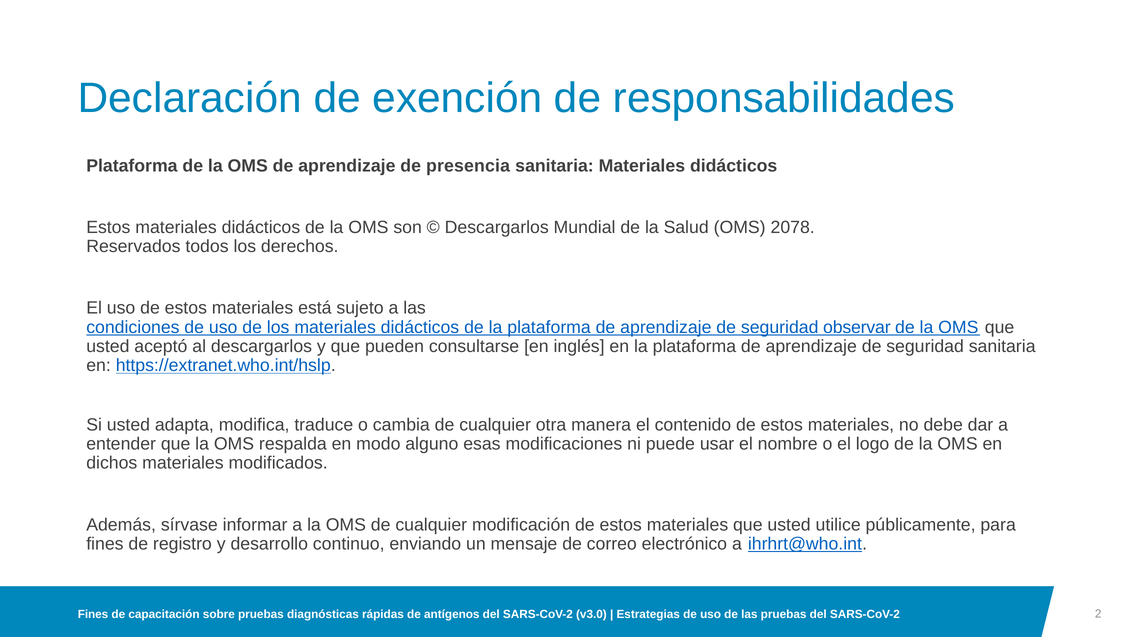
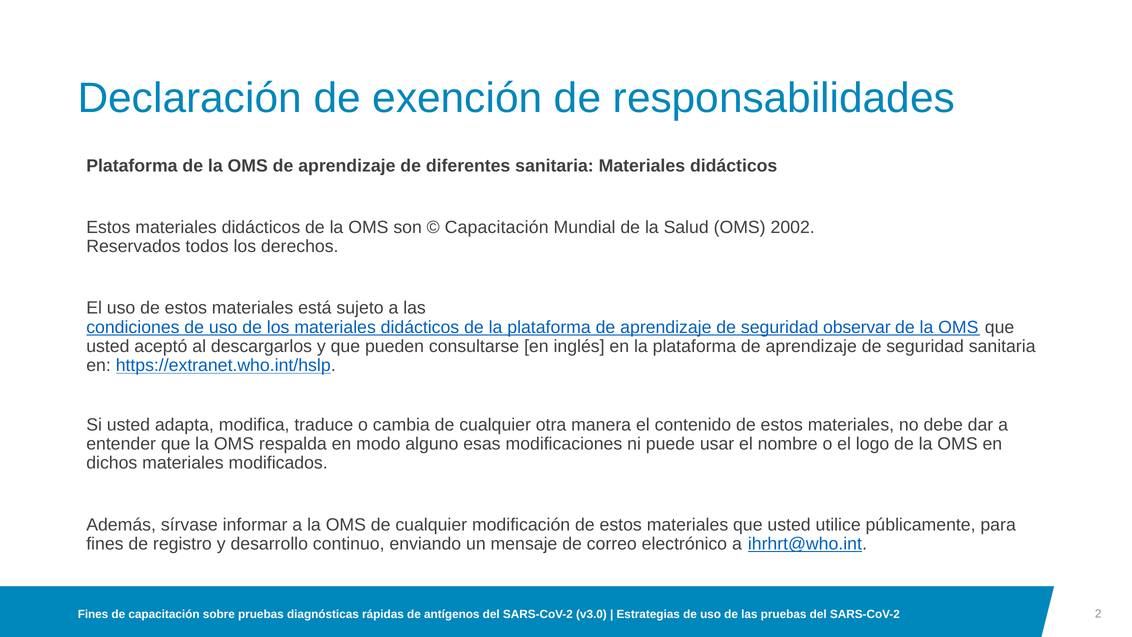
presencia: presencia -> diferentes
Descargarlos at (497, 227): Descargarlos -> Capacitación
2078: 2078 -> 2002
